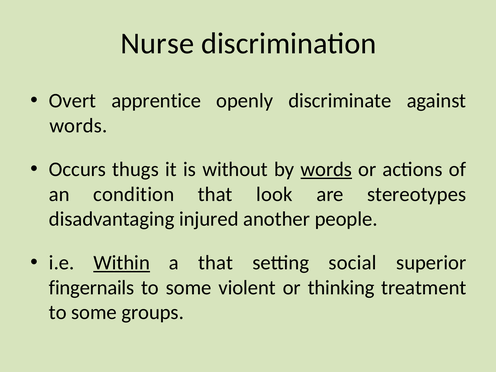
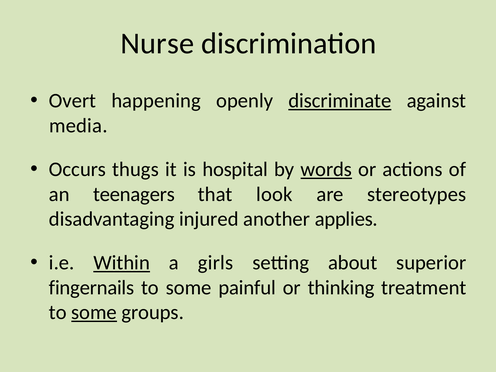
apprentice: apprentice -> happening
discriminate underline: none -> present
words at (78, 126): words -> media
without: without -> hospital
condition: condition -> teenagers
people: people -> applies
a that: that -> girls
social: social -> about
violent: violent -> painful
some at (94, 312) underline: none -> present
